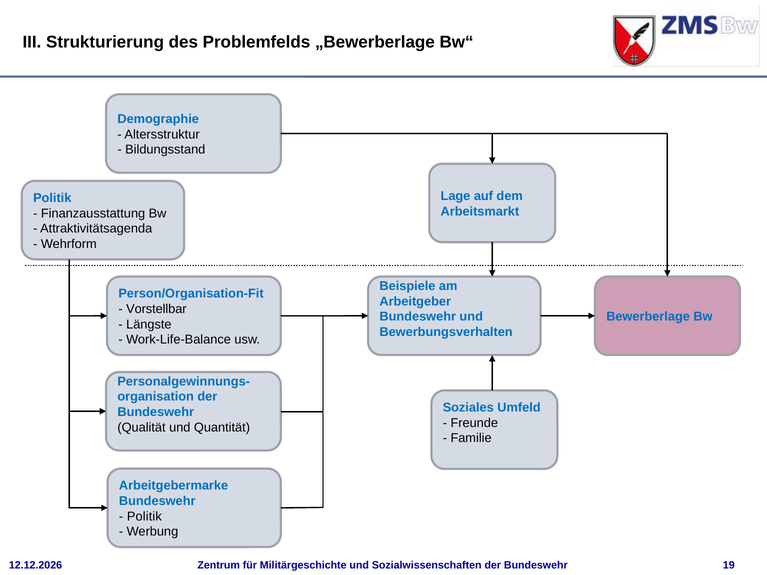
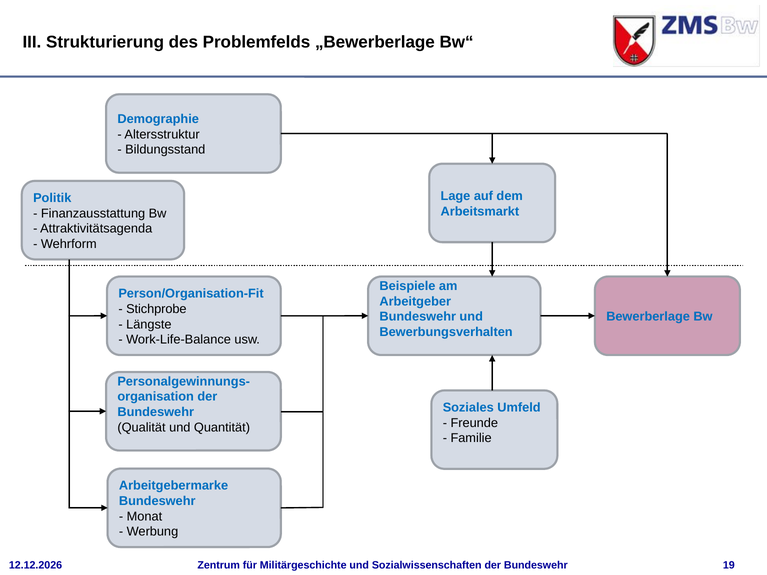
Vorstellbar: Vorstellbar -> Stichprobe
Politik at (144, 517): Politik -> Monat
